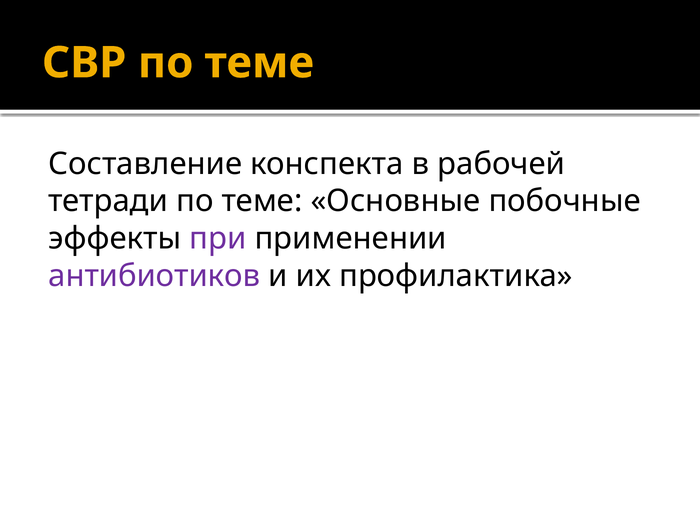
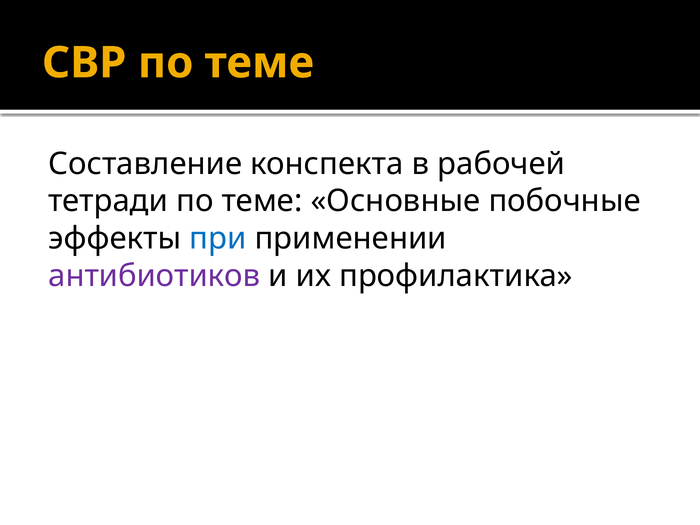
при colour: purple -> blue
